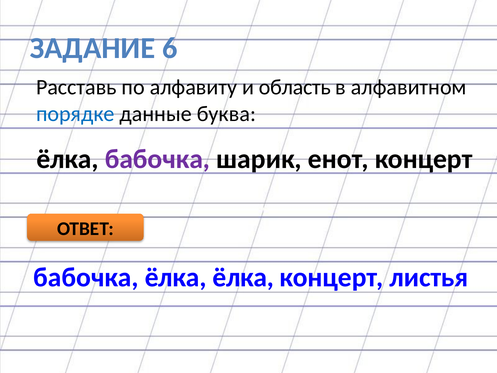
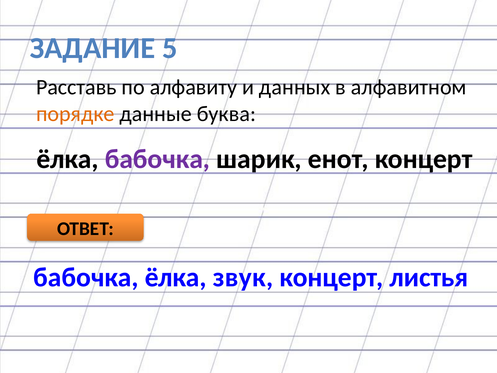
6: 6 -> 5
область: область -> данных
порядке colour: blue -> orange
ёлка ёлка: ёлка -> звук
